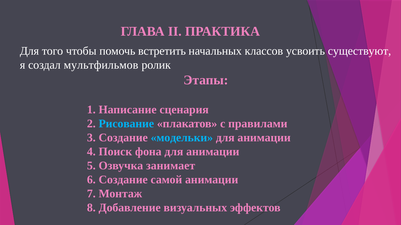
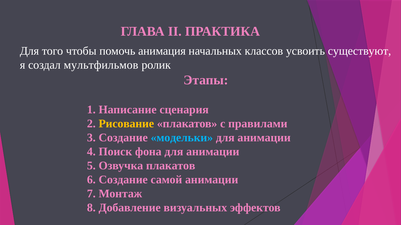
встретить: встретить -> анимация
Рисование colour: light blue -> yellow
Озвучка занимает: занимает -> плакатов
